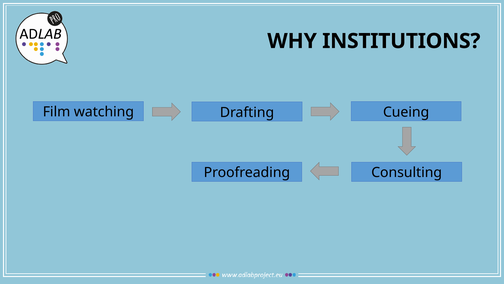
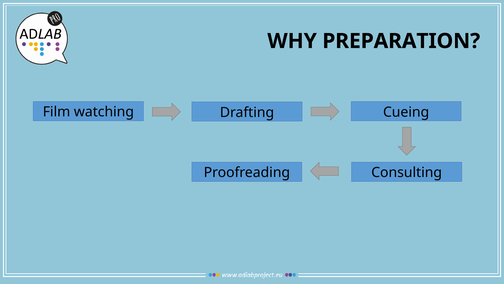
INSTITUTIONS: INSTITUTIONS -> PREPARATION
